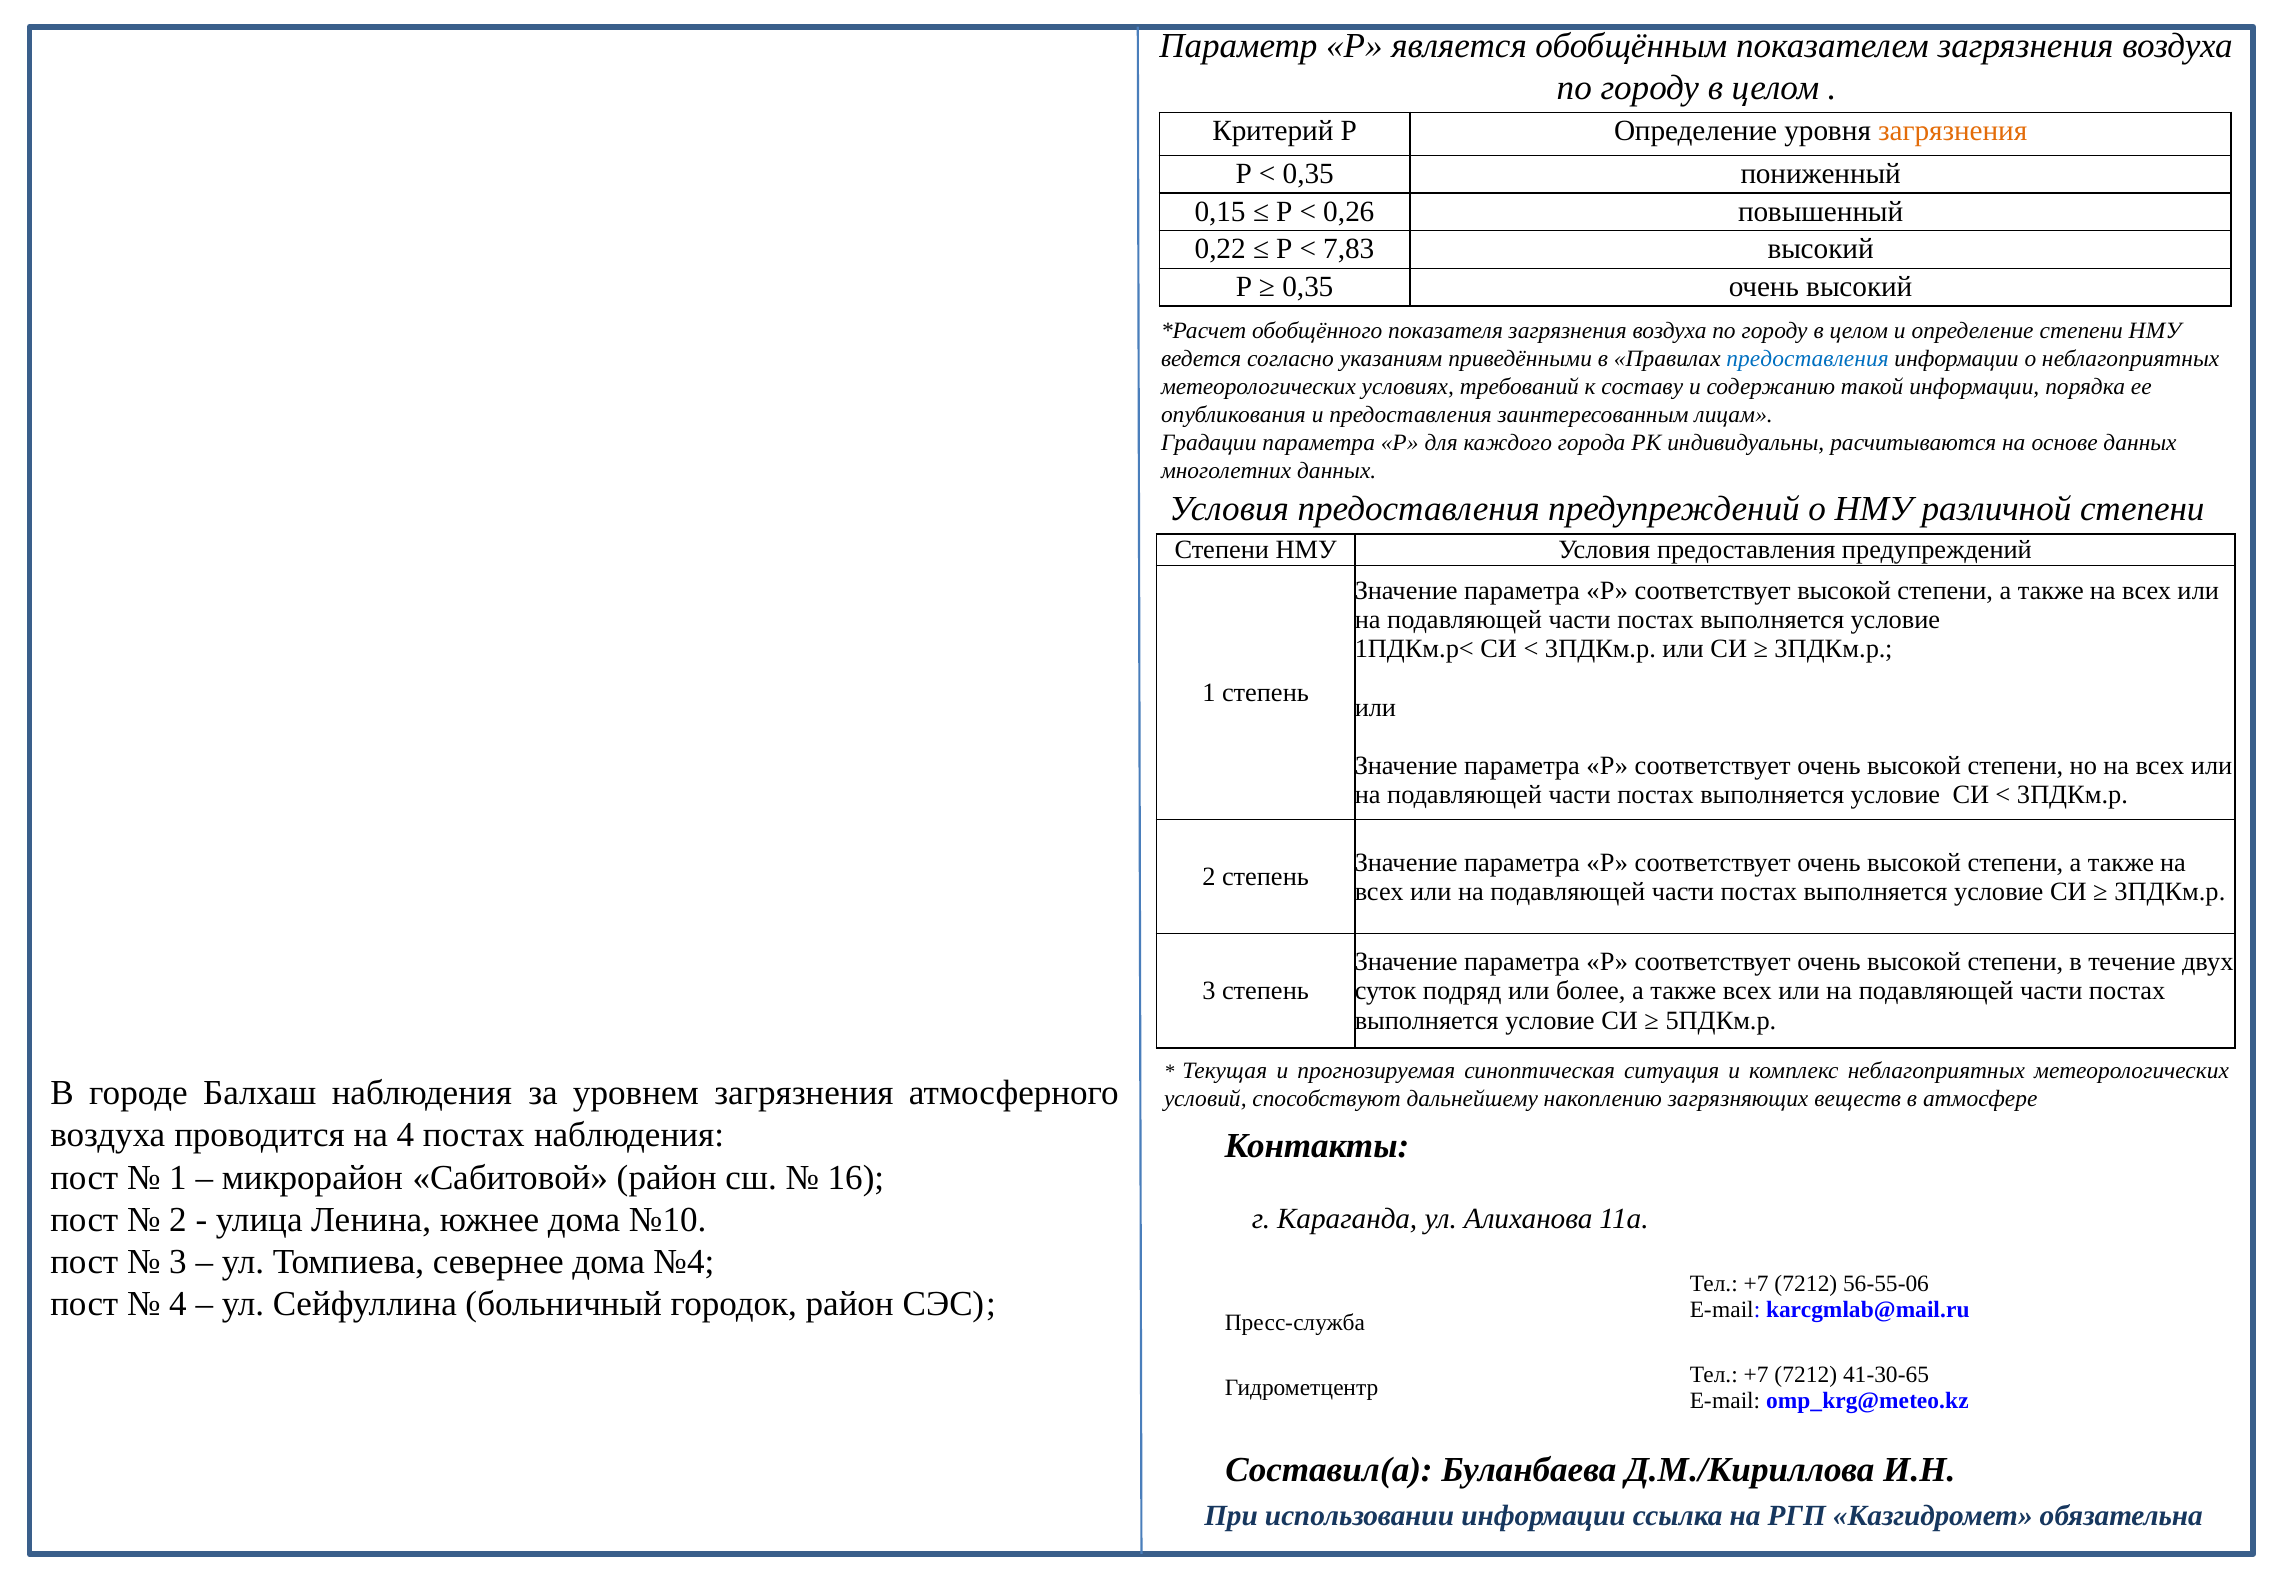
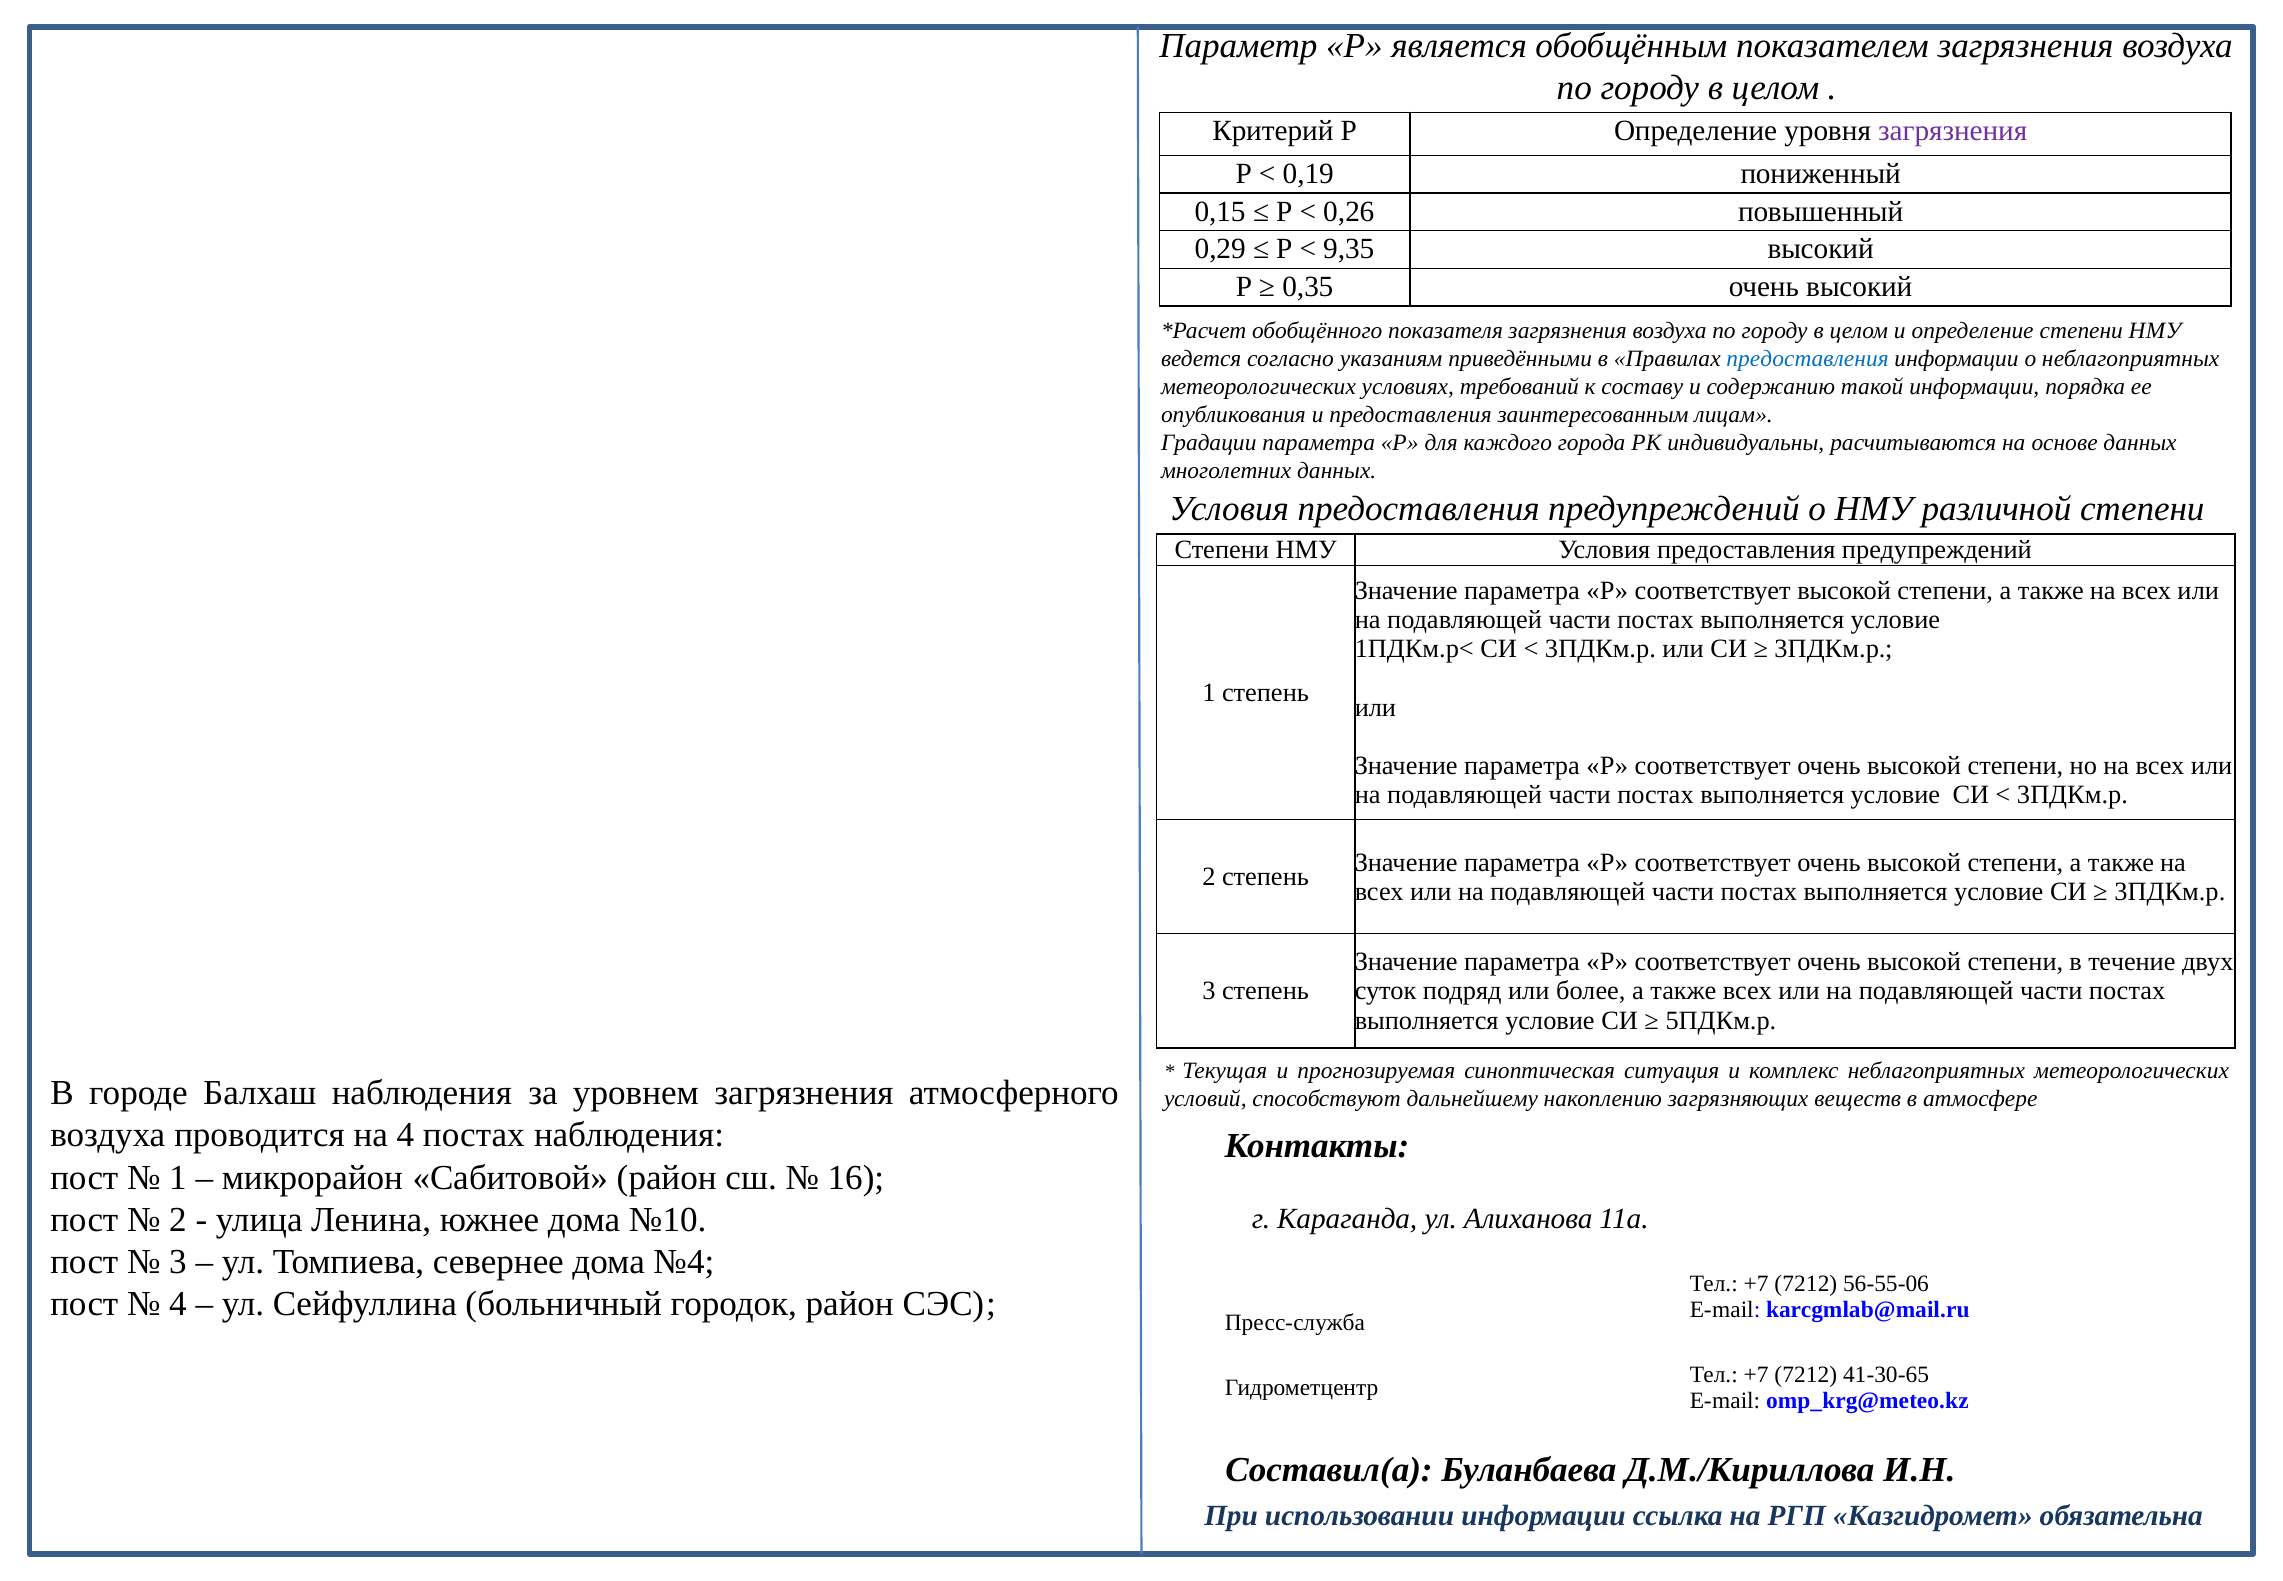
загрязнения at (1953, 131) colour: orange -> purple
0,35 at (1308, 174): 0,35 -> 0,19
0,22: 0,22 -> 0,29
7,83: 7,83 -> 9,35
